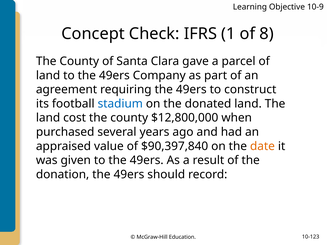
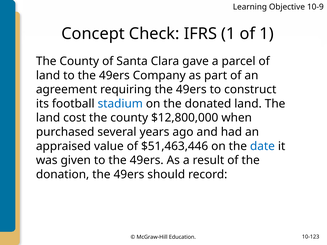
of 8: 8 -> 1
$90,397,840: $90,397,840 -> $51,463,446
date colour: orange -> blue
